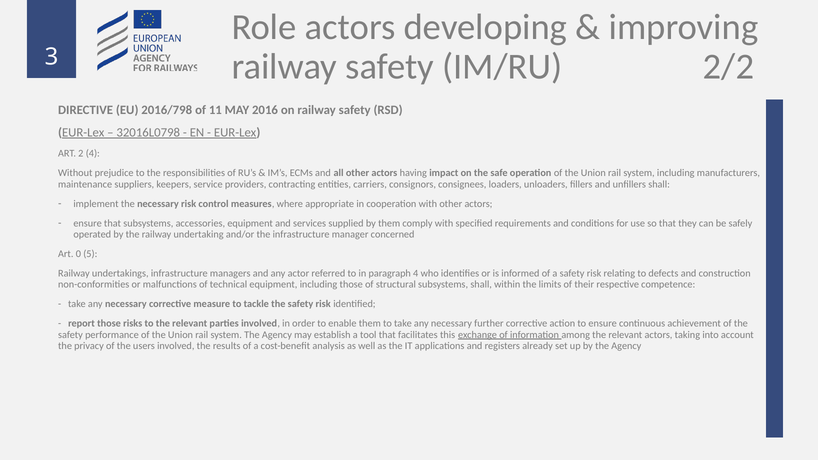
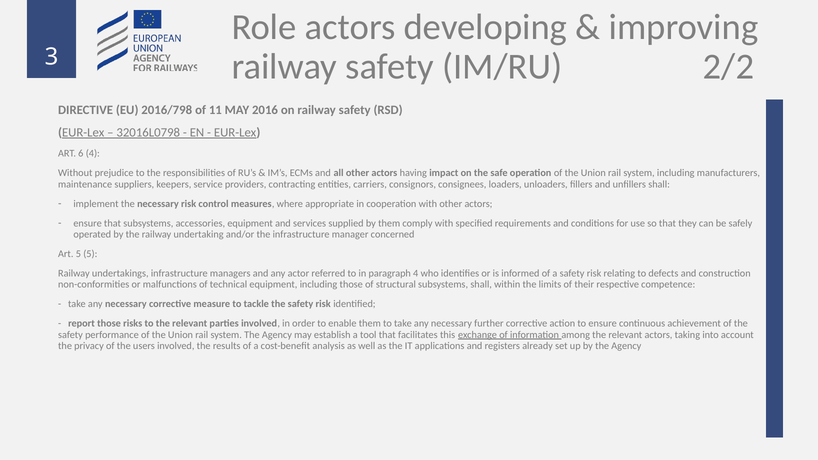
2: 2 -> 6
Art 0: 0 -> 5
